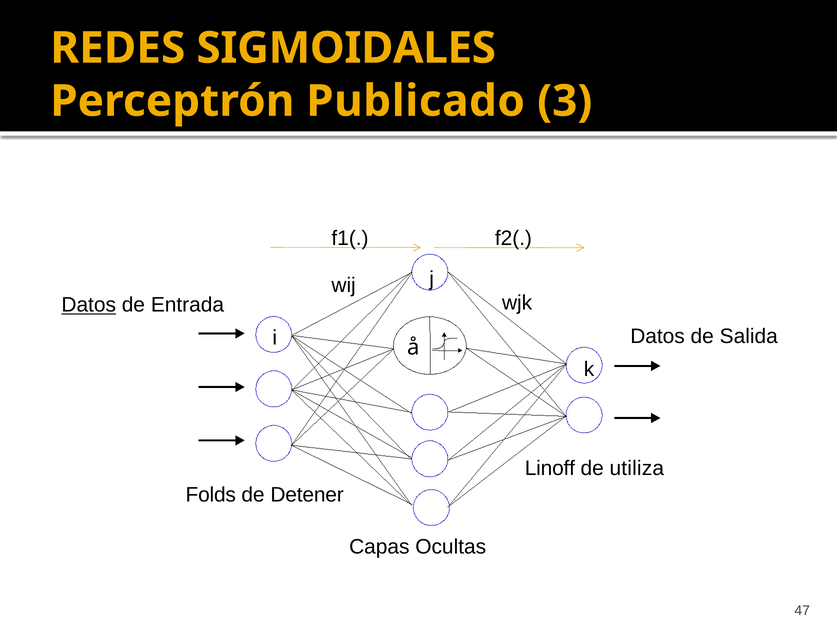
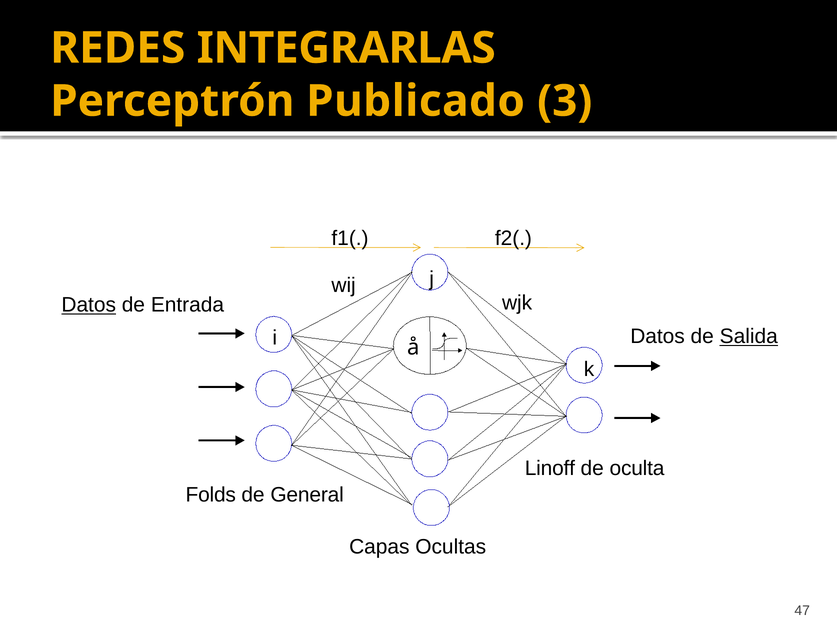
SIGMOIDALES: SIGMOIDALES -> INTEGRARLAS
Salida underline: none -> present
utiliza: utiliza -> oculta
Detener: Detener -> General
